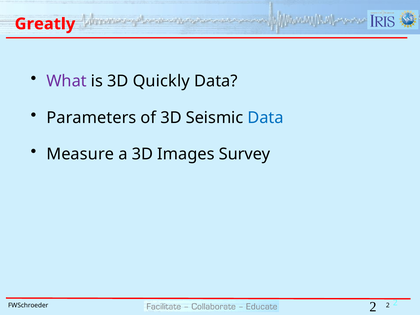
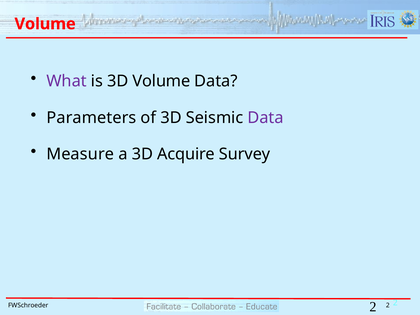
Greatly at (45, 24): Greatly -> Volume
3D Quickly: Quickly -> Volume
Data at (266, 118) colour: blue -> purple
Images: Images -> Acquire
